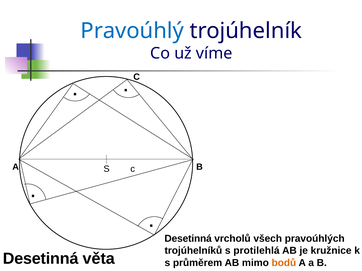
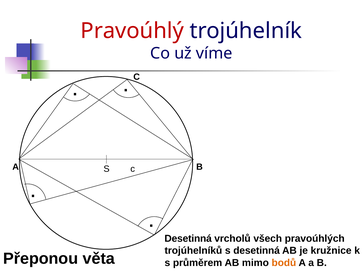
Pravoúhlý colour: blue -> red
s protilehlá: protilehlá -> desetinná
Desetinná at (41, 259): Desetinná -> Přeponou
